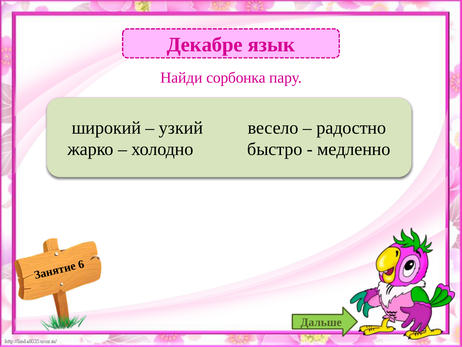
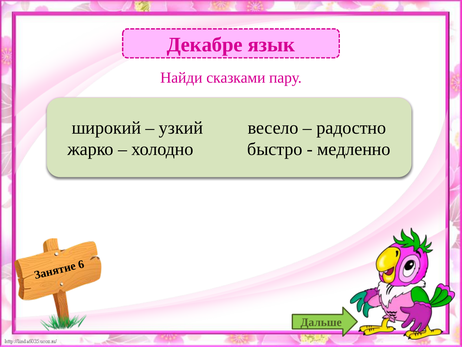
сорбонка: сорбонка -> сказками
